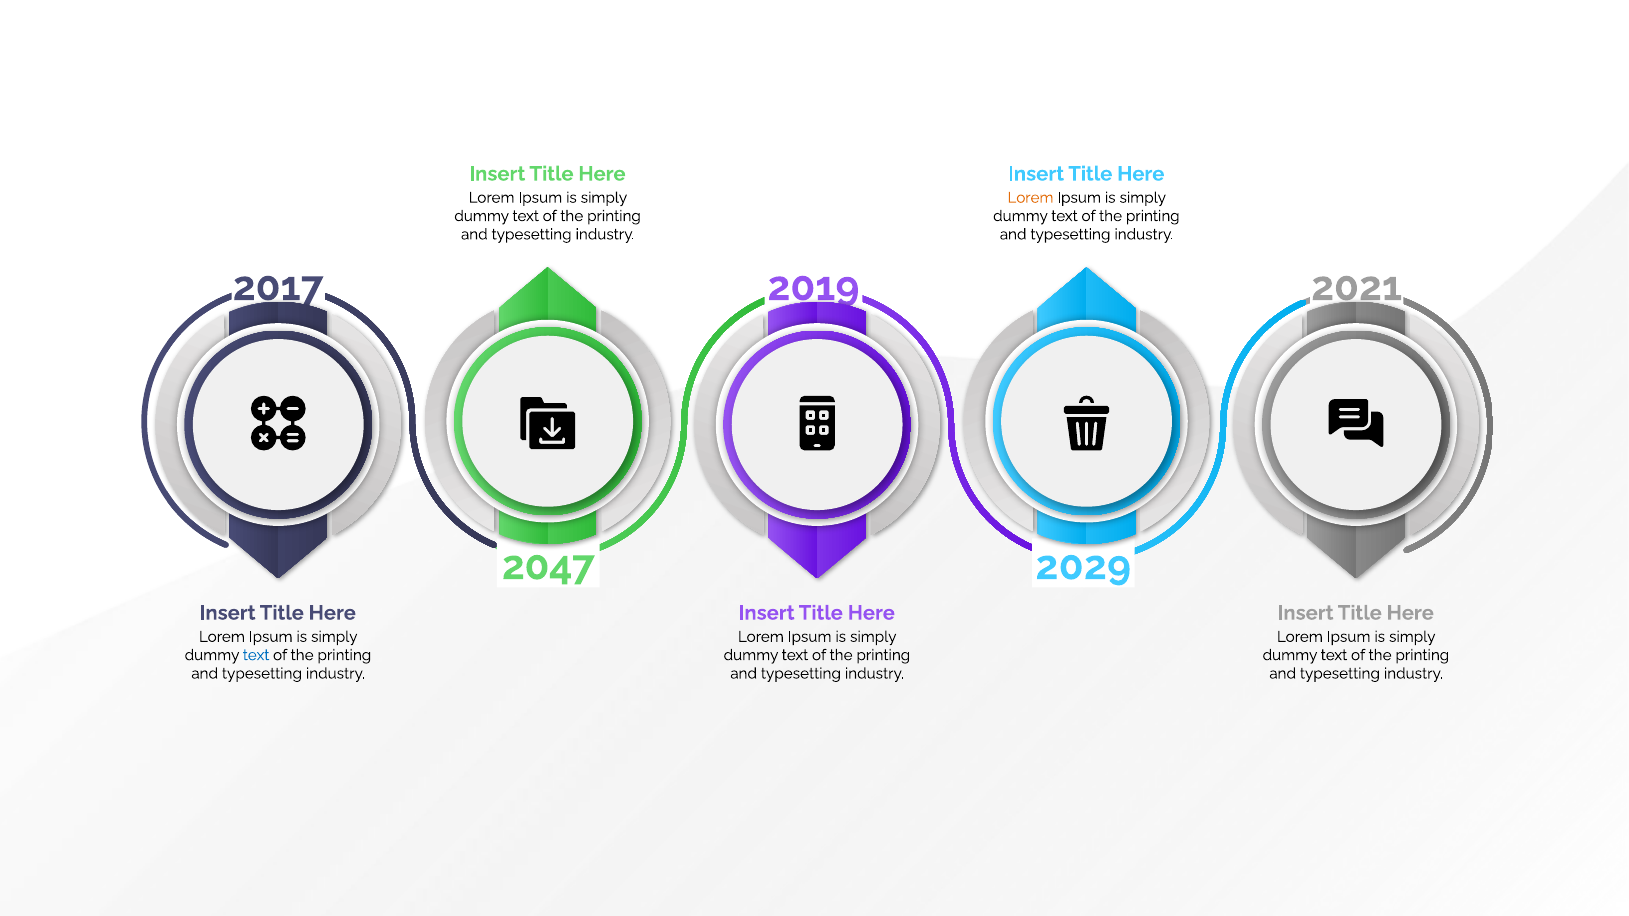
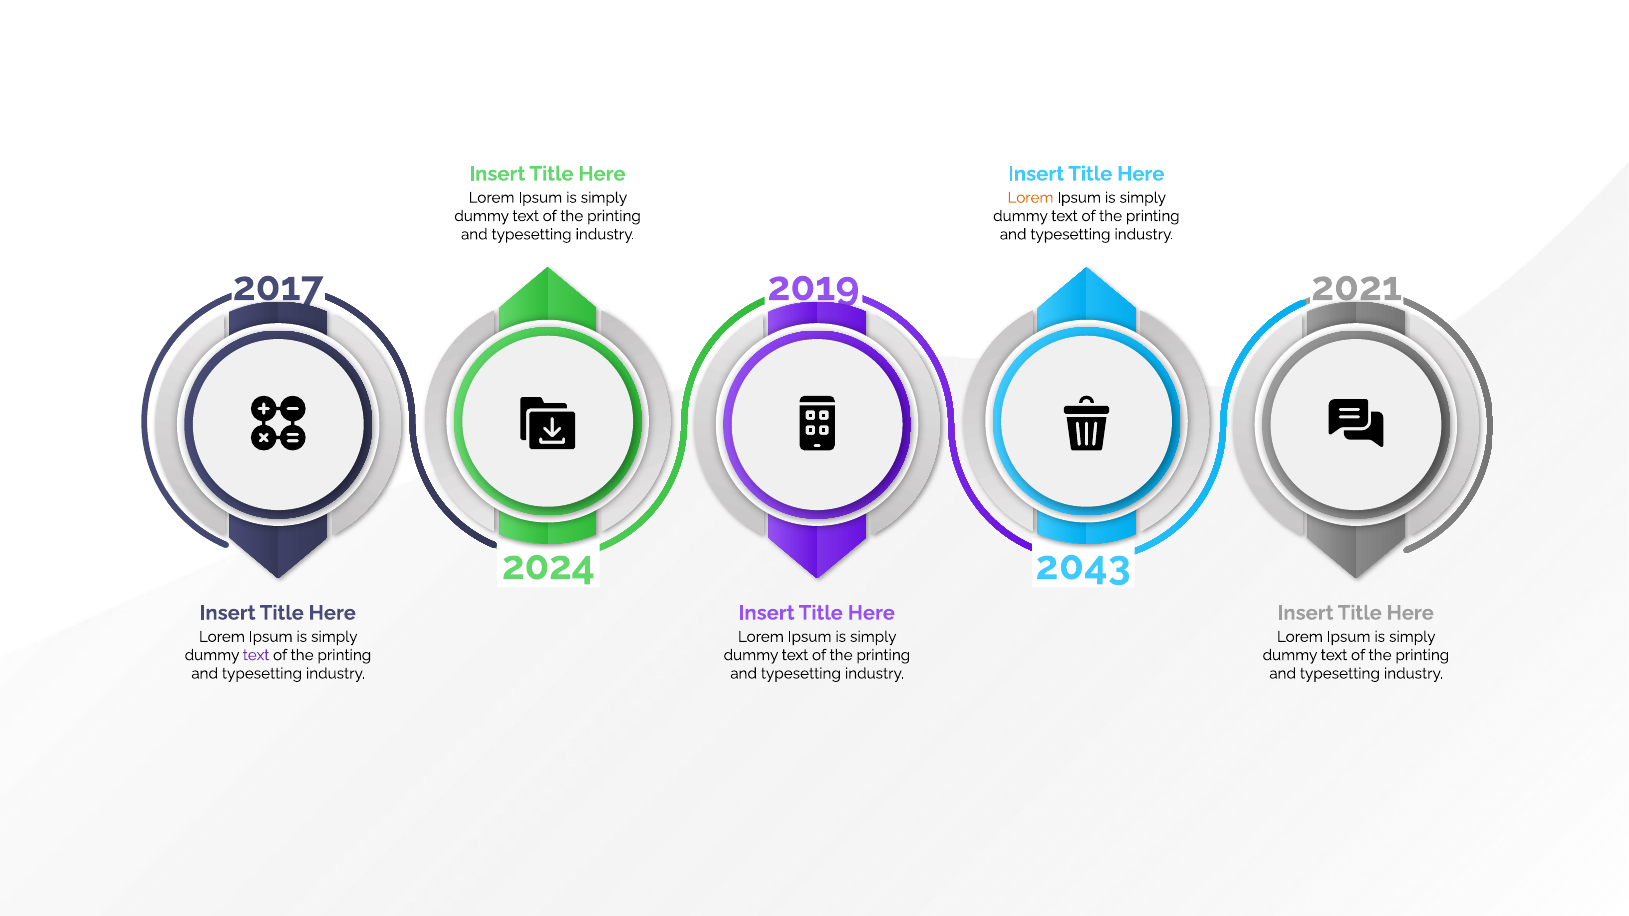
2047: 2047 -> 2024
2029: 2029 -> 2043
text at (256, 655) colour: blue -> purple
